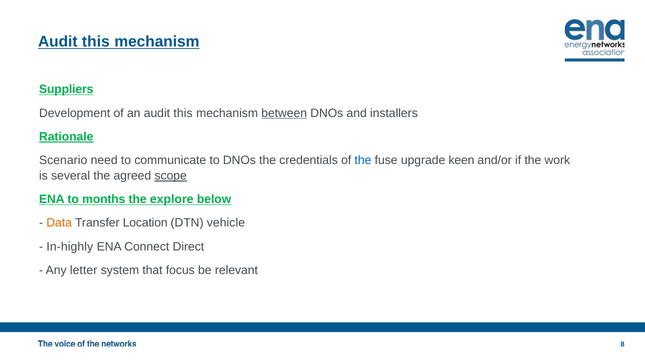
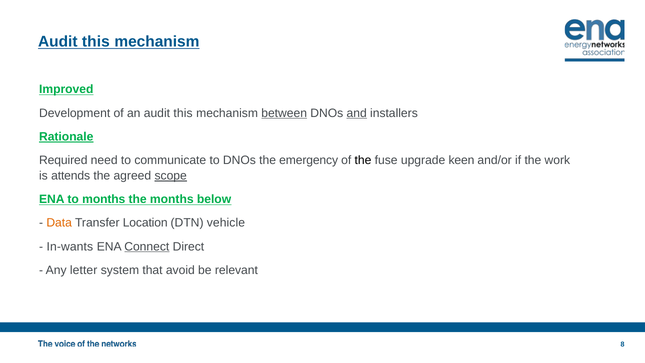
Suppliers: Suppliers -> Improved
and underline: none -> present
Scenario: Scenario -> Required
credentials: credentials -> emergency
the at (363, 160) colour: blue -> black
several: several -> attends
the explore: explore -> months
In-highly: In-highly -> In-wants
Connect underline: none -> present
focus: focus -> avoid
